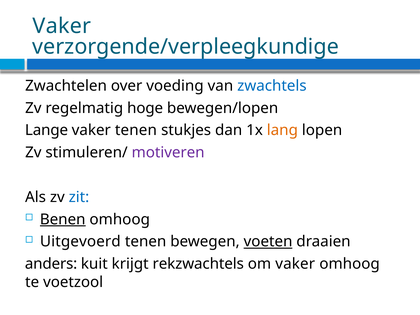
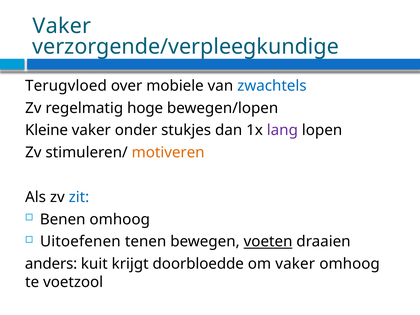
Zwachtelen: Zwachtelen -> Terugvloed
voeding: voeding -> mobiele
Lange: Lange -> Kleine
vaker tenen: tenen -> onder
lang colour: orange -> purple
motiveren colour: purple -> orange
Benen underline: present -> none
Uitgevoerd: Uitgevoerd -> Uitoefenen
rekzwachtels: rekzwachtels -> doorbloedde
